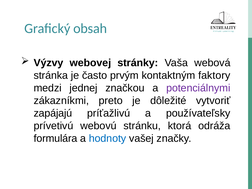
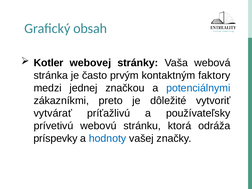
Výzvy: Výzvy -> Kotler
potenciálnymi colour: purple -> blue
zapájajú: zapájajú -> vytvárať
formulára: formulára -> príspevky
